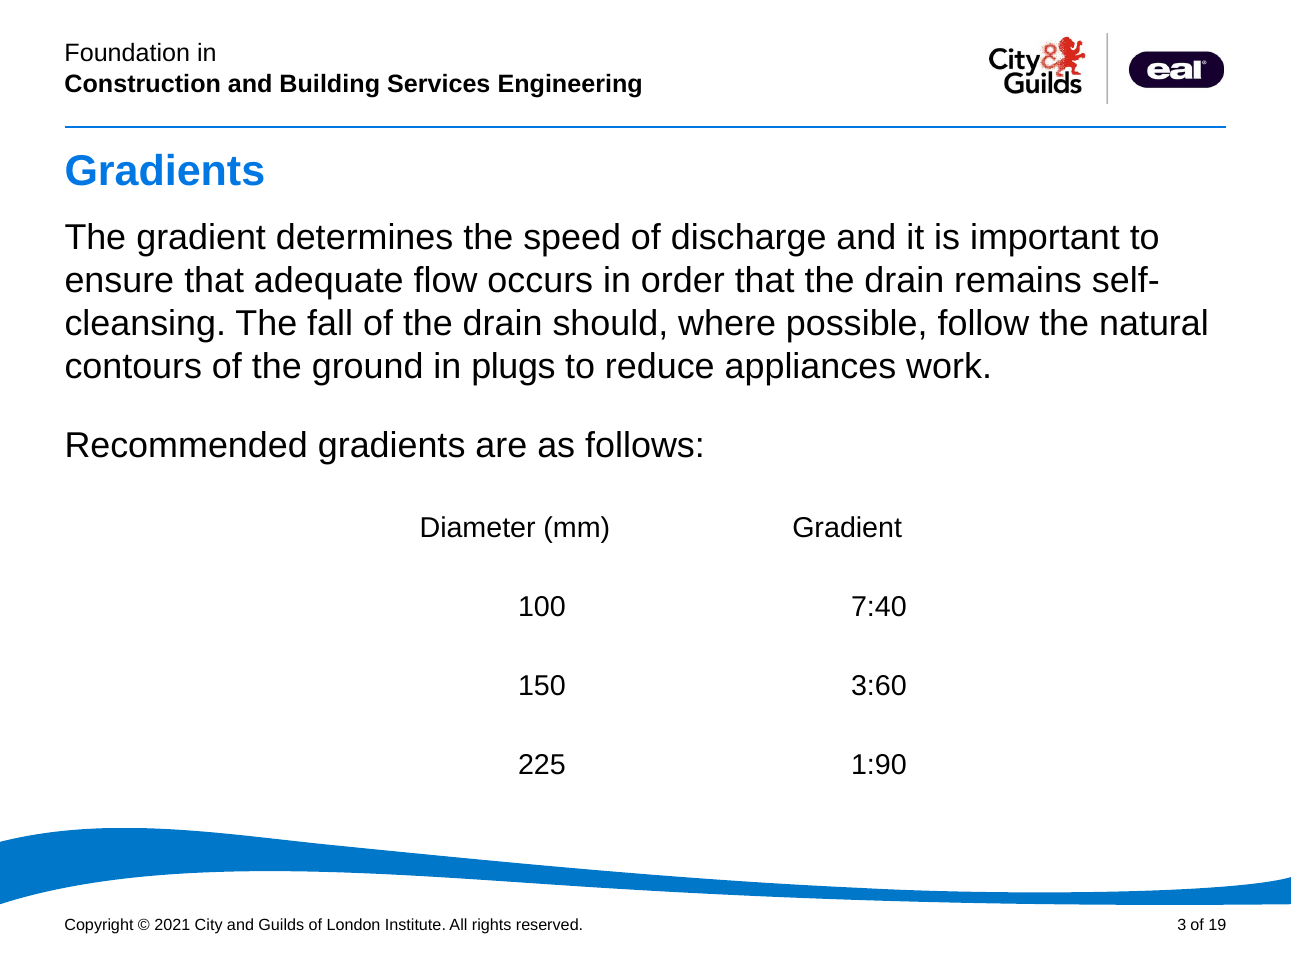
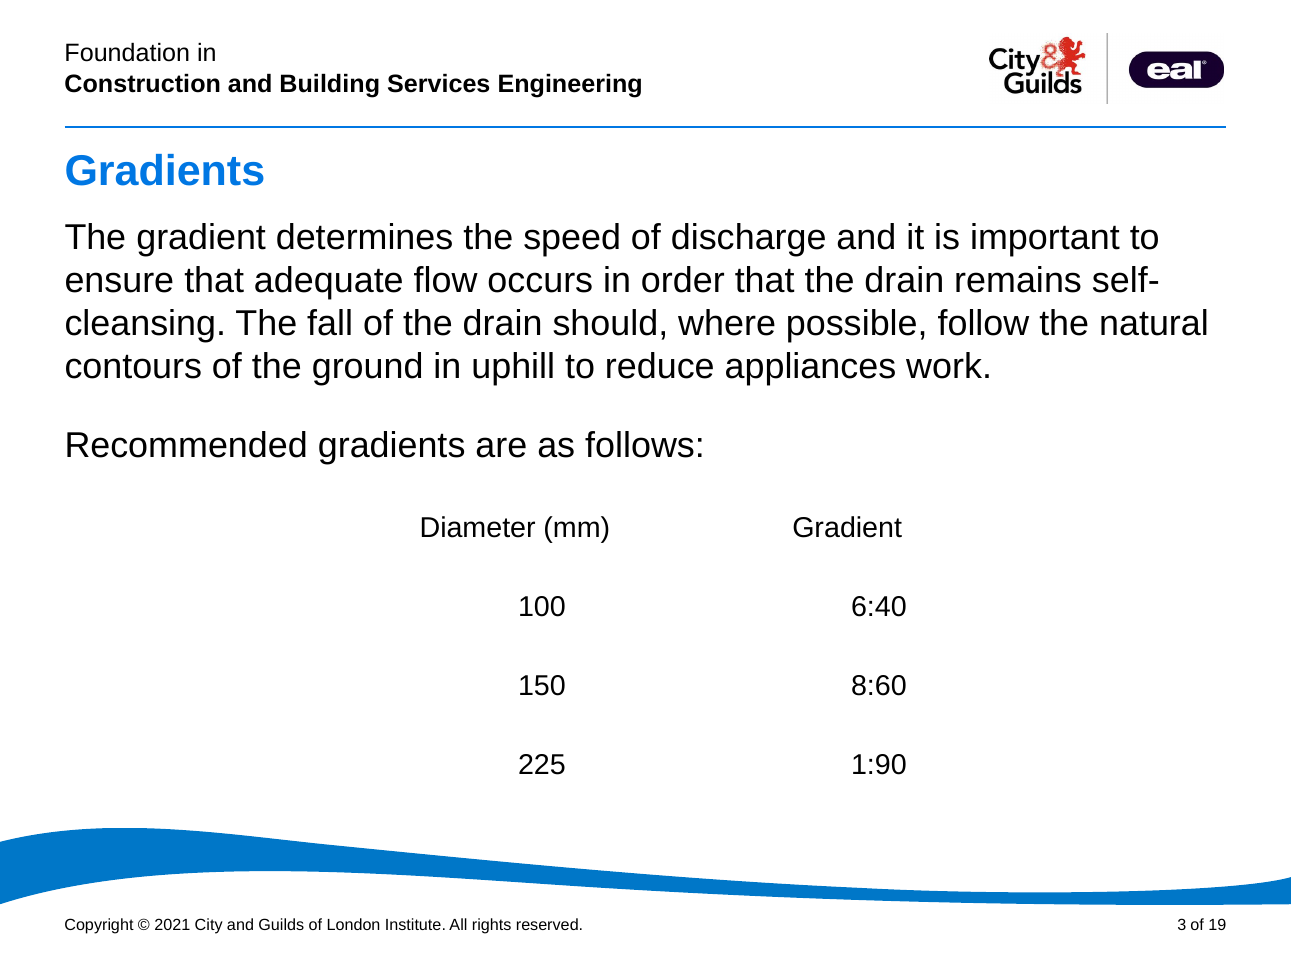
plugs: plugs -> uphill
7:40: 7:40 -> 6:40
3:60: 3:60 -> 8:60
